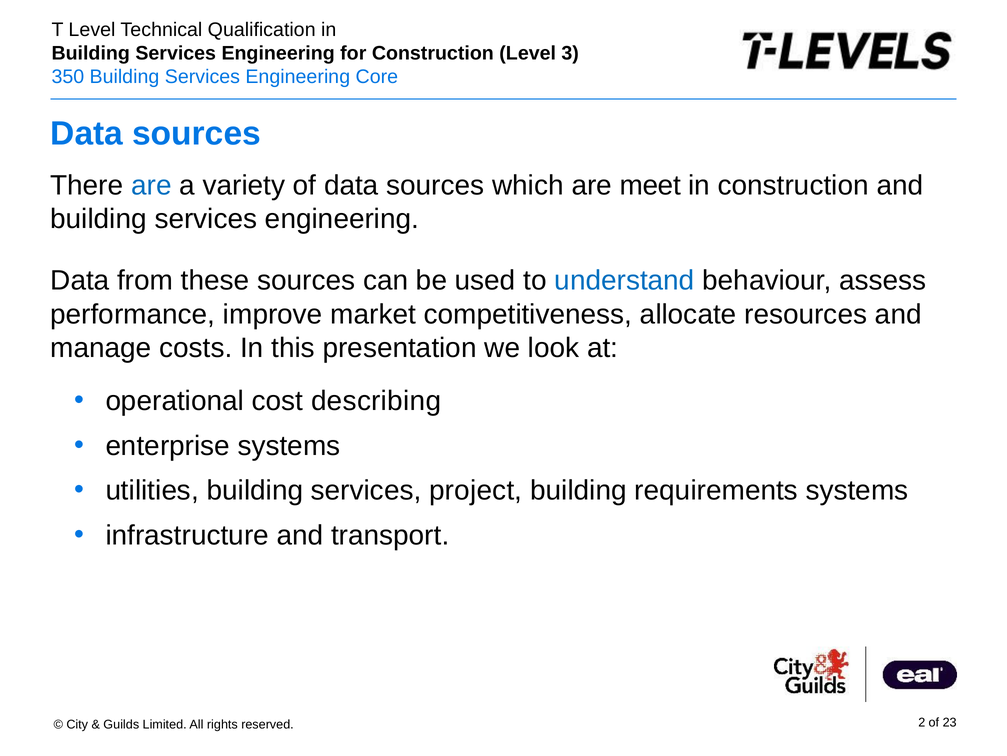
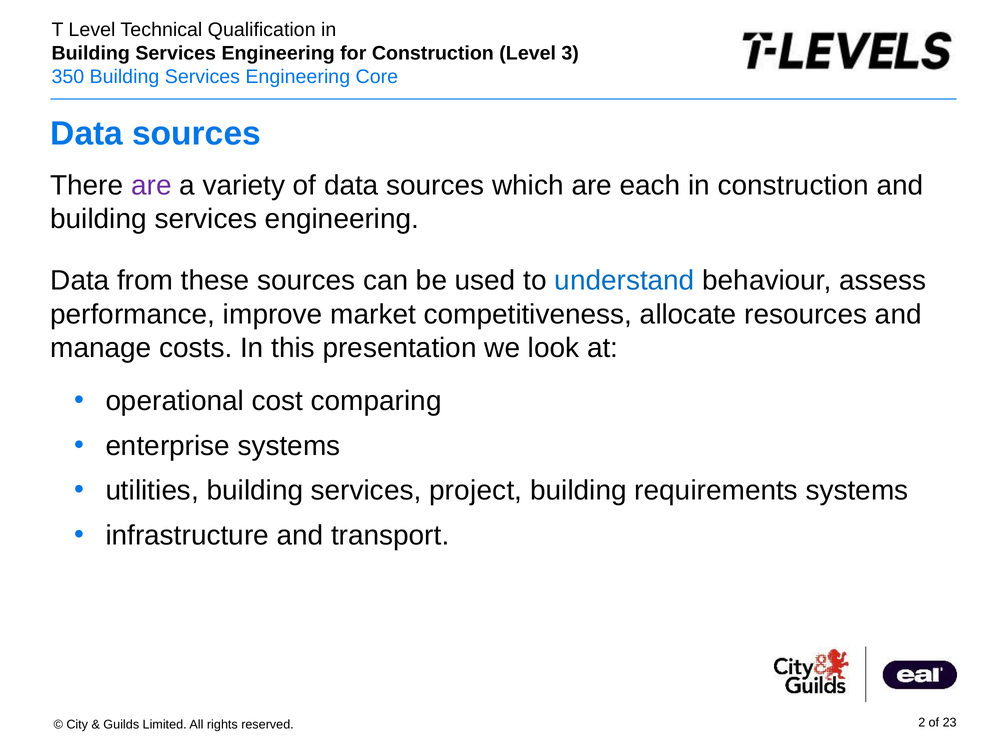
are at (151, 185) colour: blue -> purple
meet: meet -> each
describing: describing -> comparing
